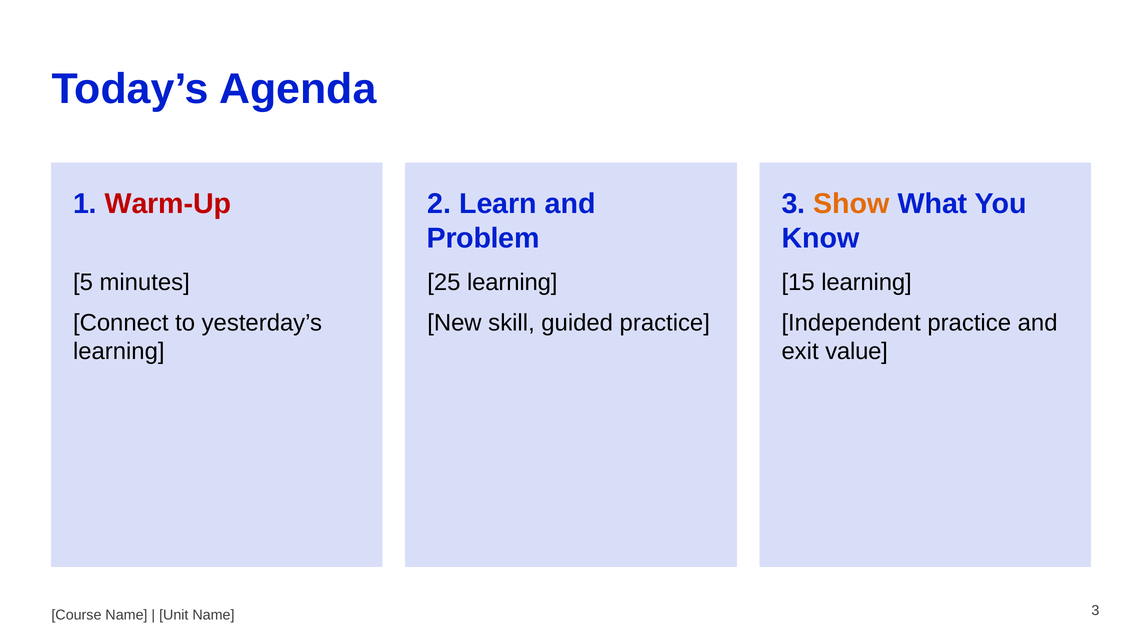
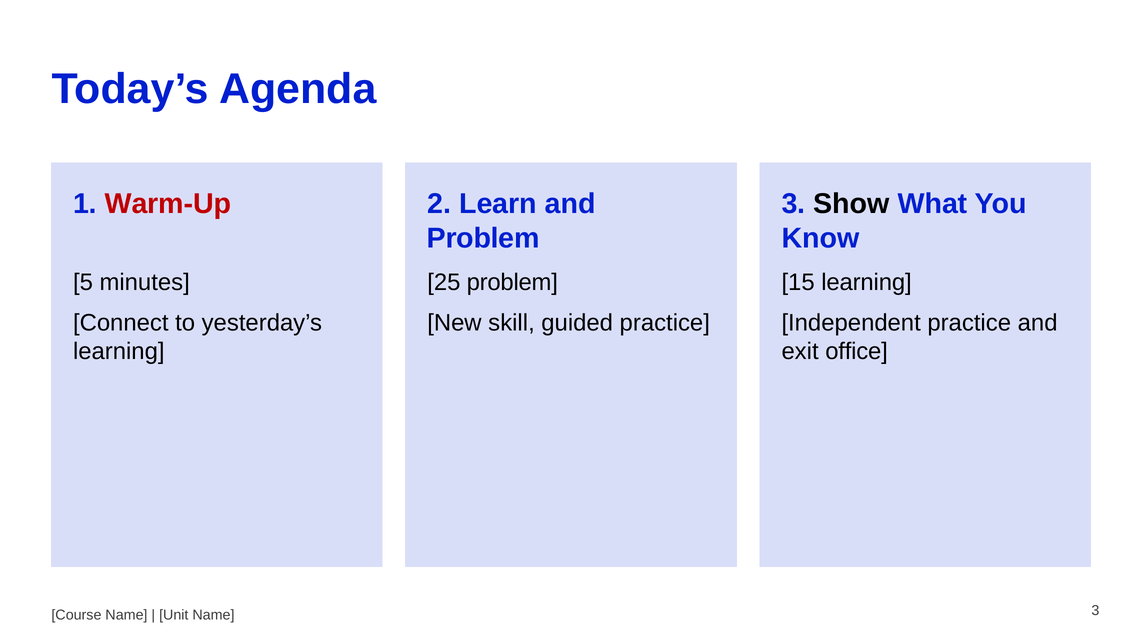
Show colour: orange -> black
25 learning: learning -> problem
value: value -> office
